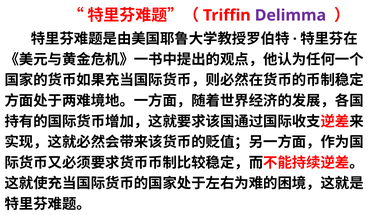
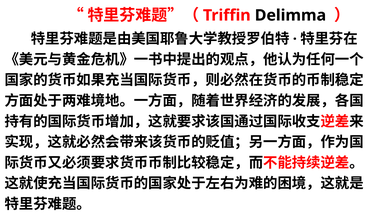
Delimma colour: purple -> black
